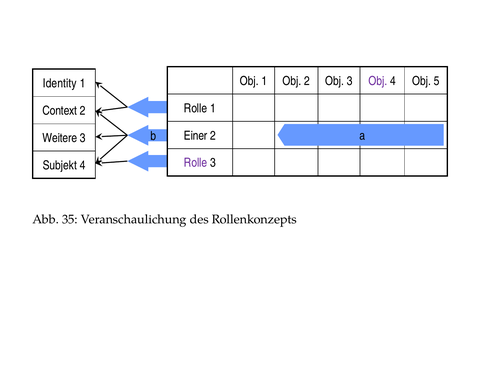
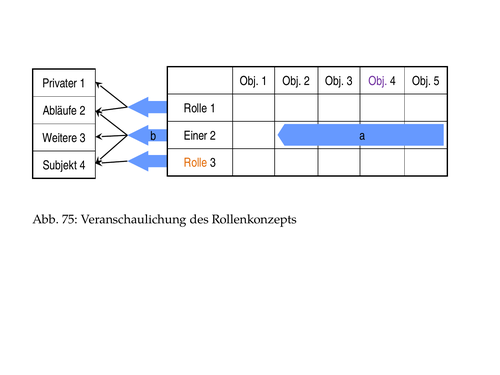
Identity: Identity -> Privater
Context: Context -> Abläufe
Rolle at (196, 163) colour: purple -> orange
35: 35 -> 75
